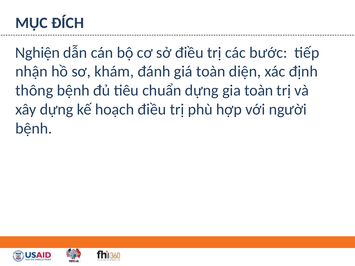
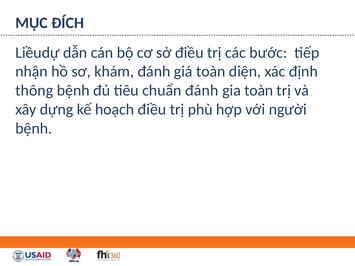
Nghiện: Nghiện -> Liềudự
chuẩn dựng: dựng -> đánh
